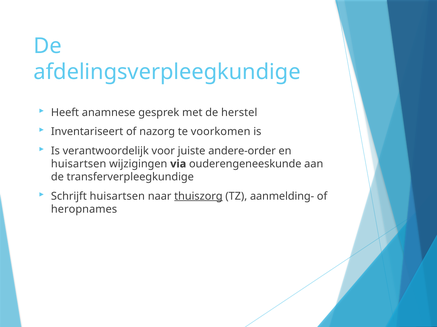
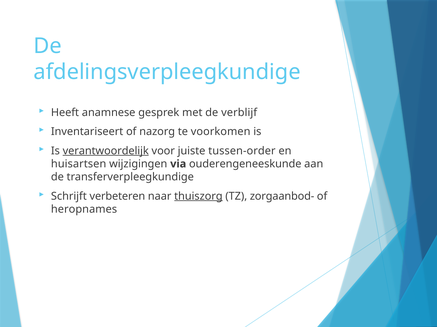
herstel: herstel -> verblijf
verantwoordelijk underline: none -> present
andere-order: andere-order -> tussen-order
Schrijft huisartsen: huisartsen -> verbeteren
aanmelding-: aanmelding- -> zorgaanbod-
